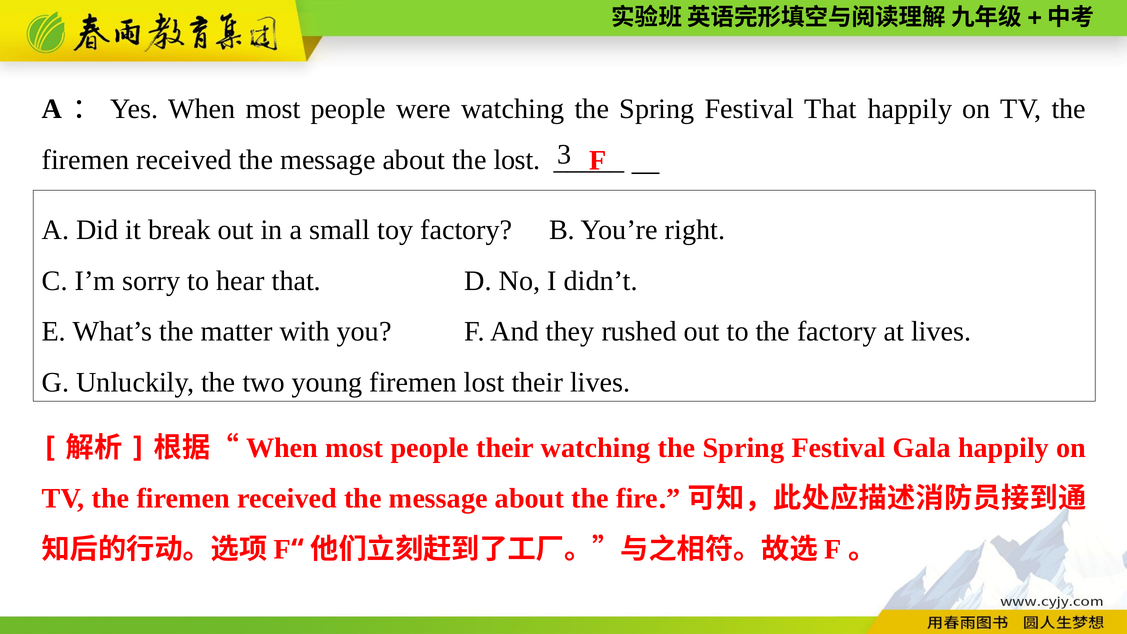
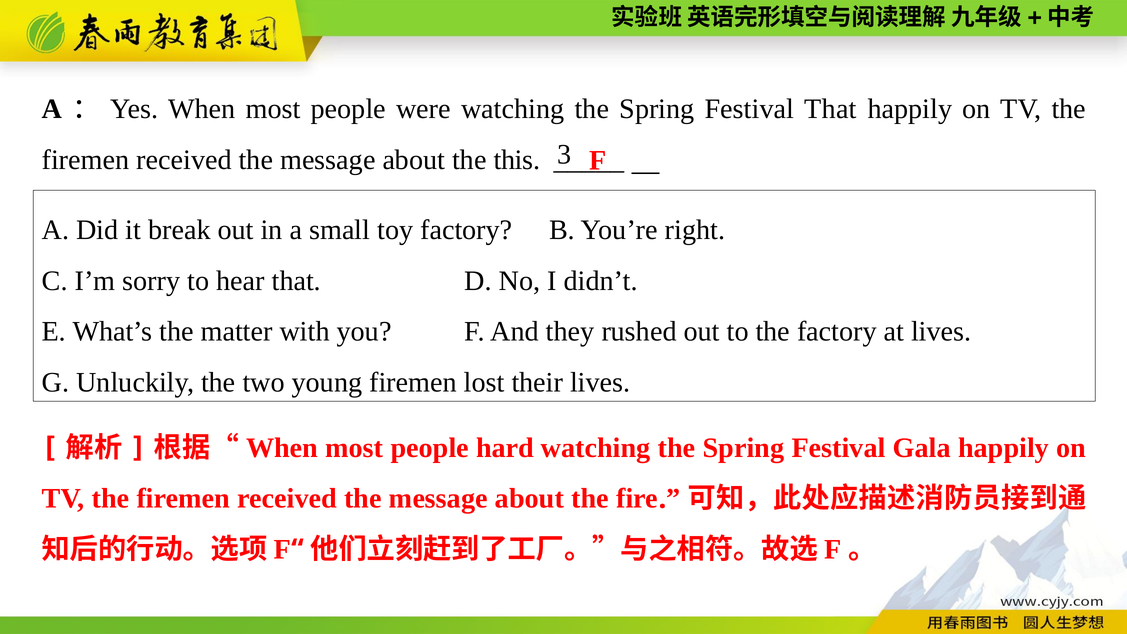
the lost: lost -> this
people their: their -> hard
